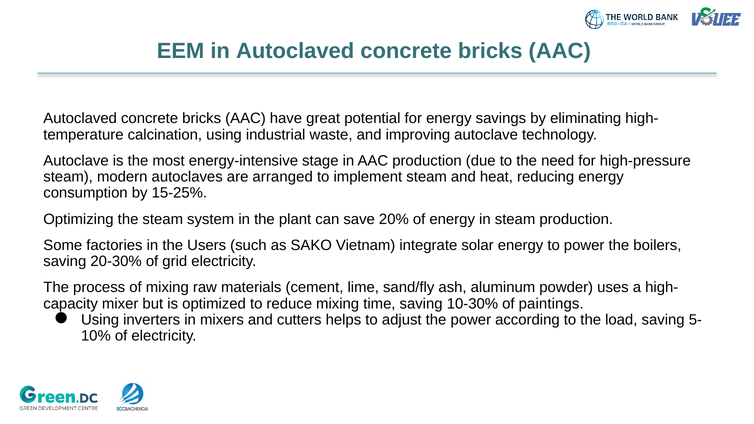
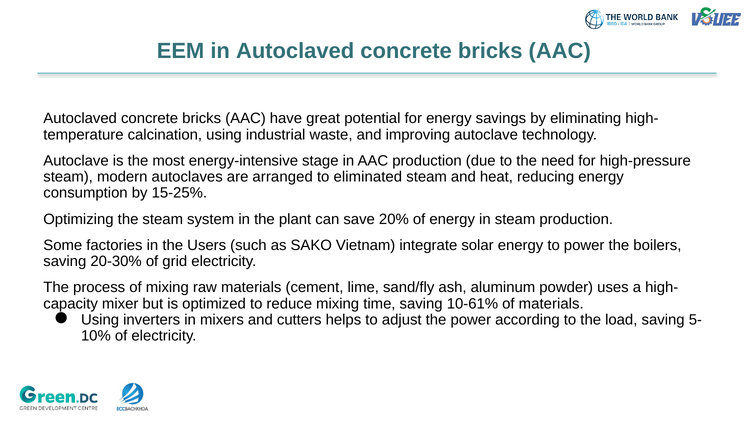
implement: implement -> eliminated
10-30%: 10-30% -> 10-61%
of paintings: paintings -> materials
